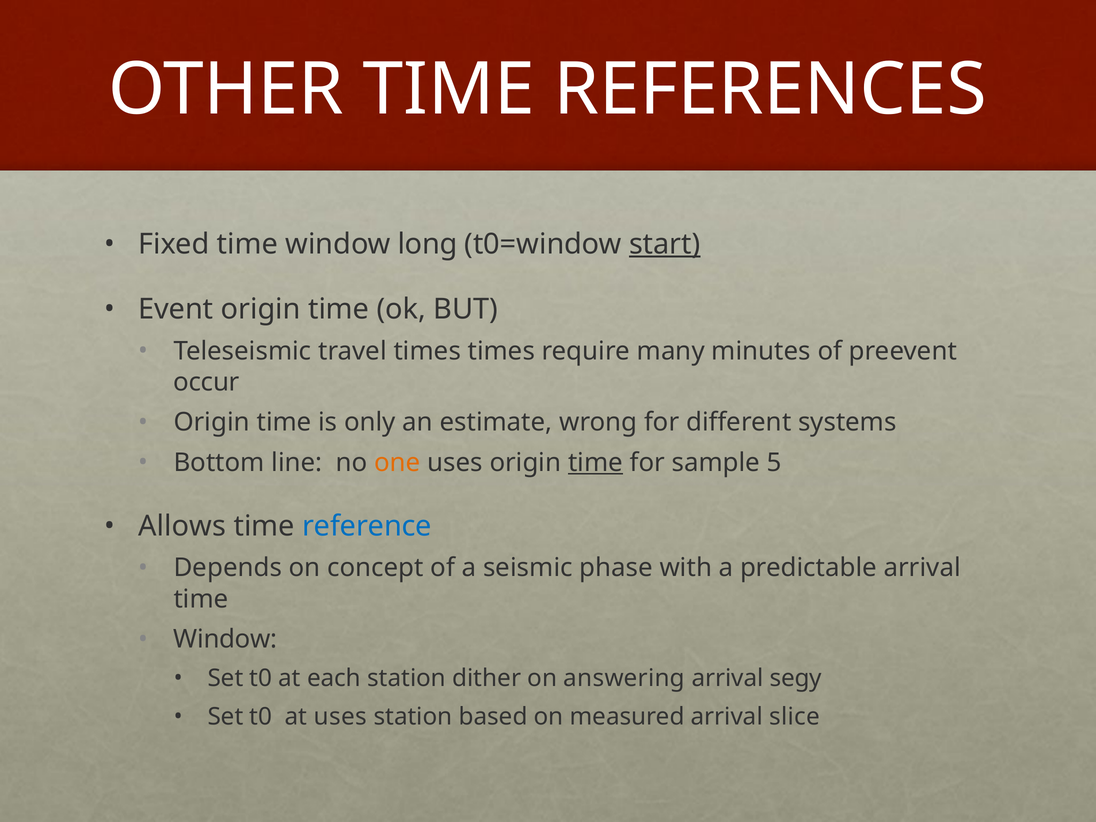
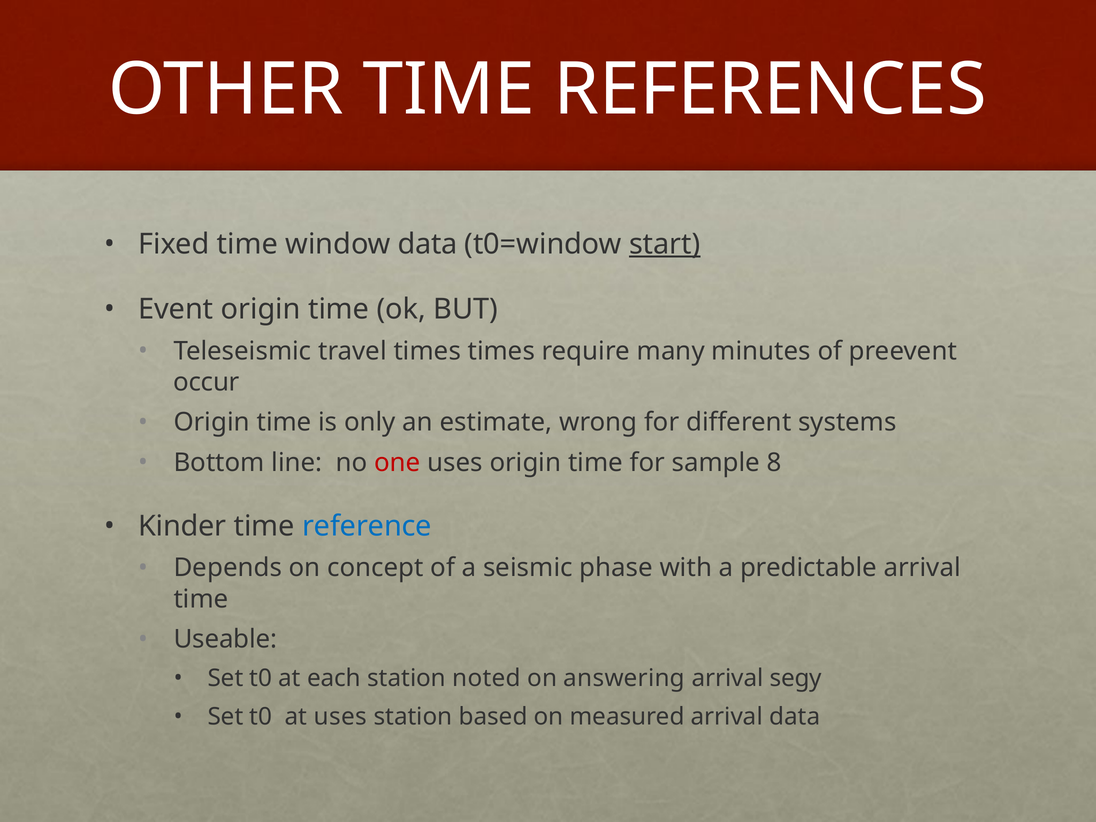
window long: long -> data
one colour: orange -> red
time at (595, 463) underline: present -> none
5: 5 -> 8
Allows: Allows -> Kinder
Window at (225, 639): Window -> Useable
dither: dither -> noted
arrival slice: slice -> data
